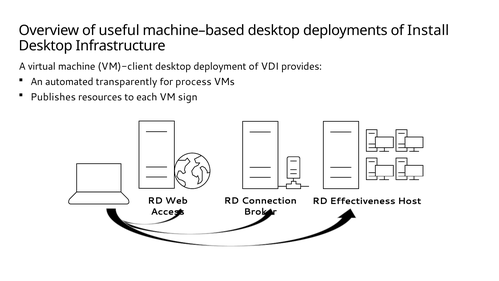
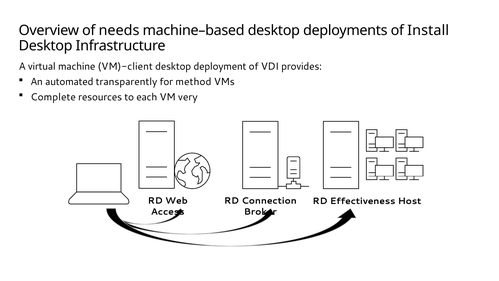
useful: useful -> needs
process: process -> method
Publishes: Publishes -> Complete
sign: sign -> very
